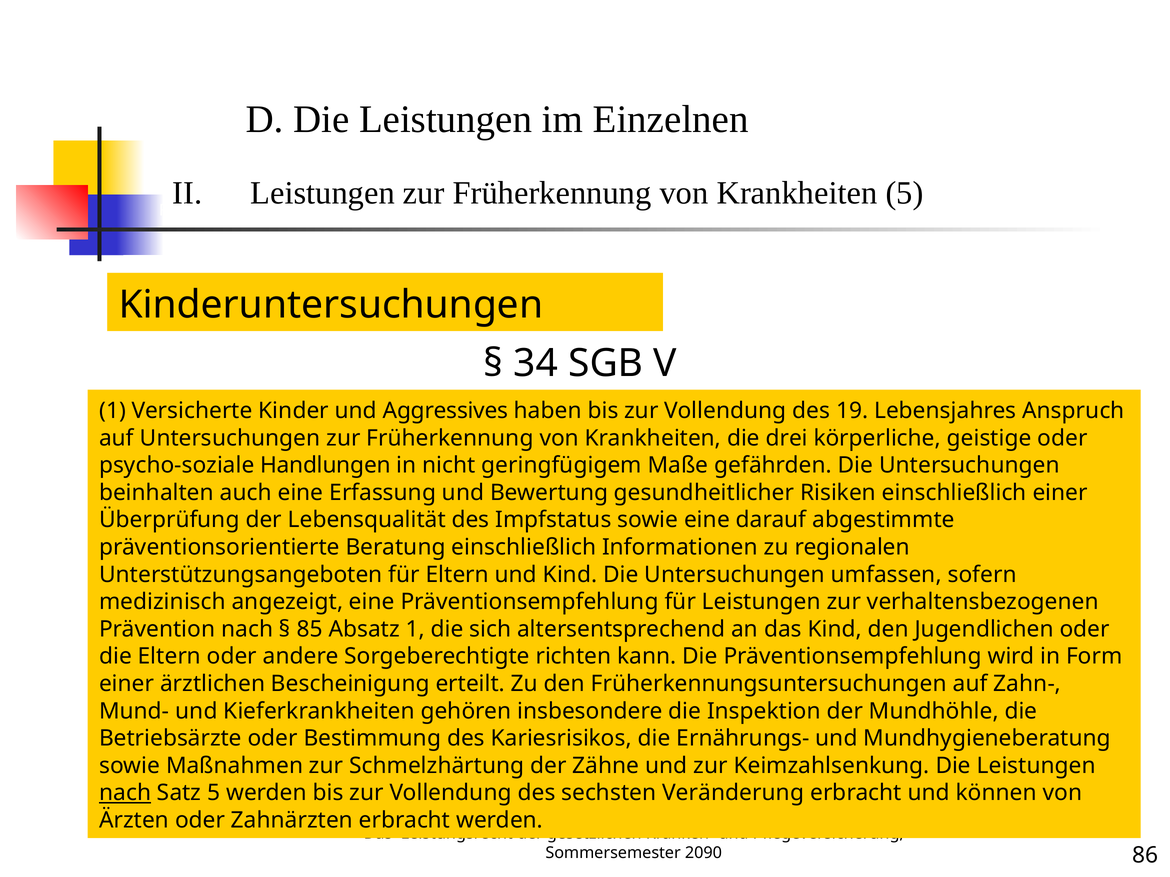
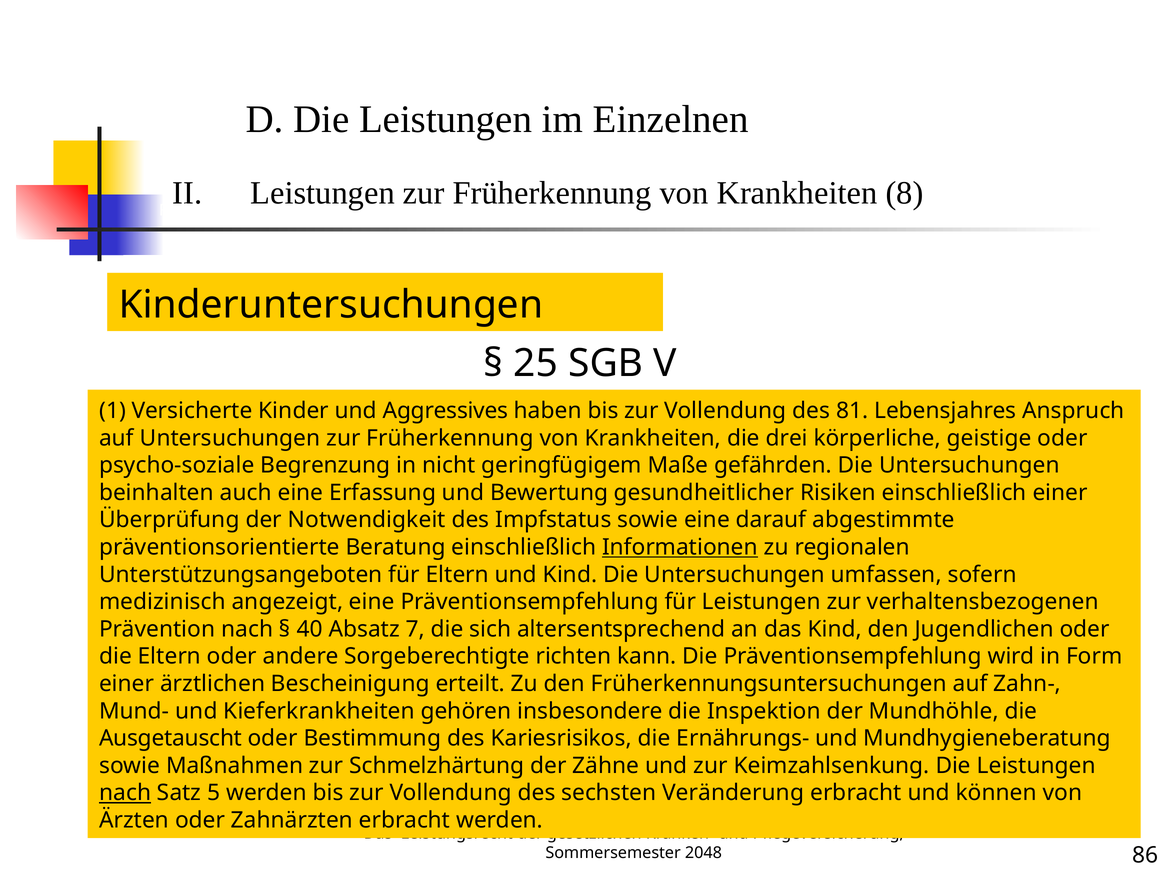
Krankheiten 5: 5 -> 8
34: 34 -> 25
19: 19 -> 81
Handlungen: Handlungen -> Begrenzung
Lebensqualität: Lebensqualität -> Notwendigkeit
Informationen underline: none -> present
85: 85 -> 40
Absatz 1: 1 -> 7
Betriebsärzte: Betriebsärzte -> Ausgetauscht
2090: 2090 -> 2048
